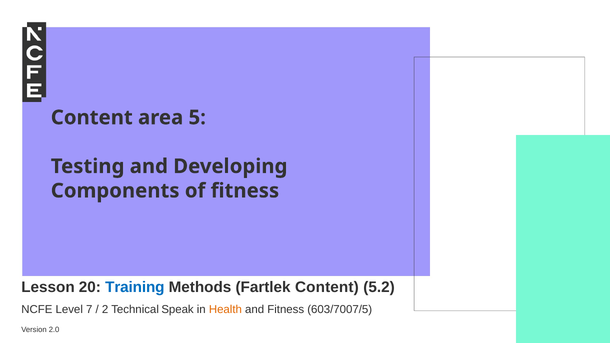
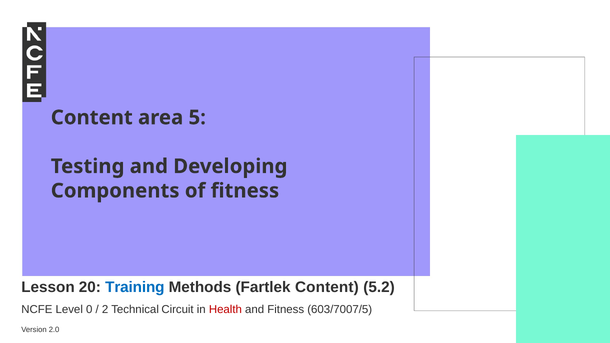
7: 7 -> 0
Speak: Speak -> Circuit
Health colour: orange -> red
